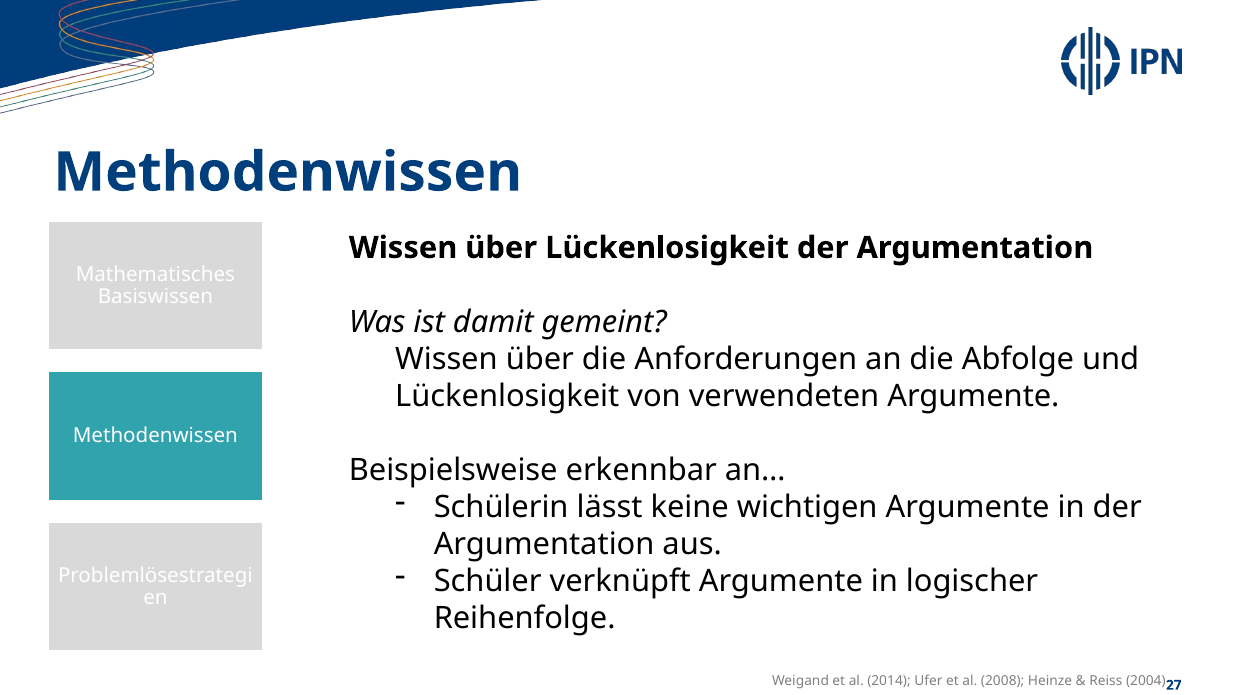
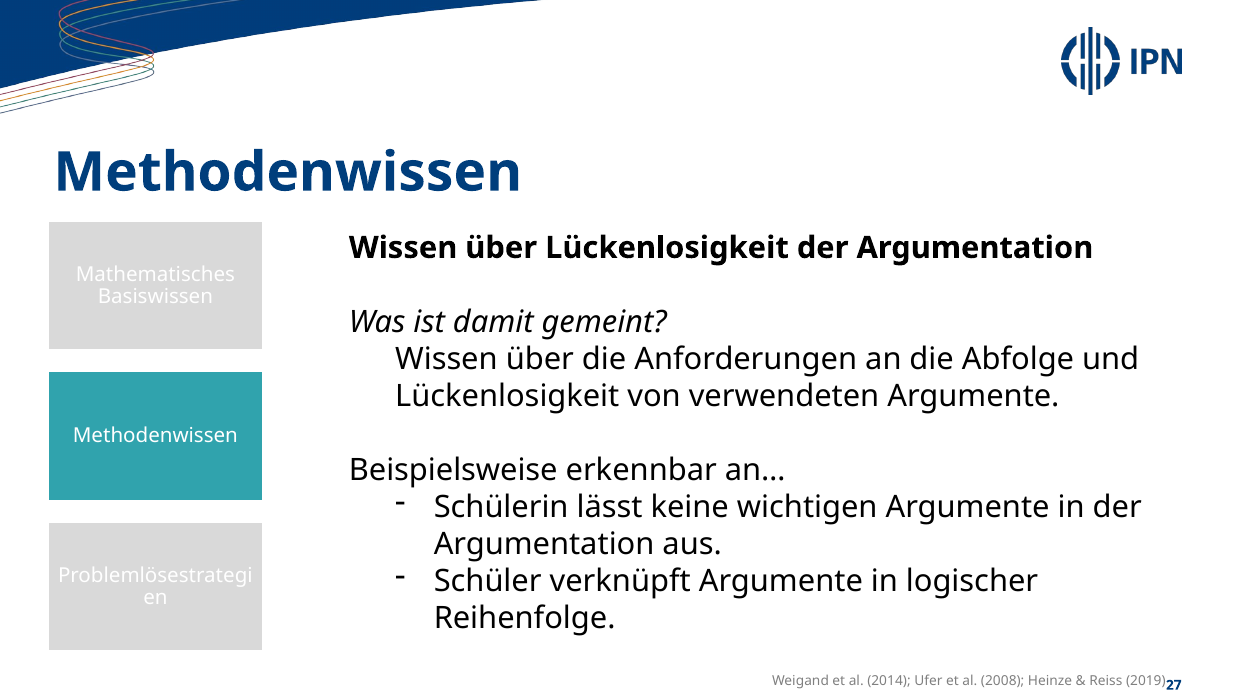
2004: 2004 -> 2019
